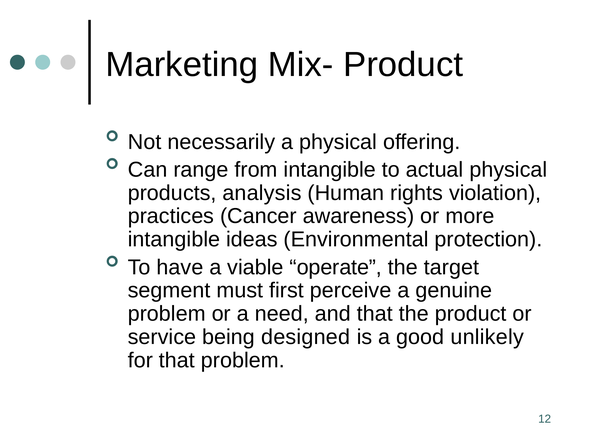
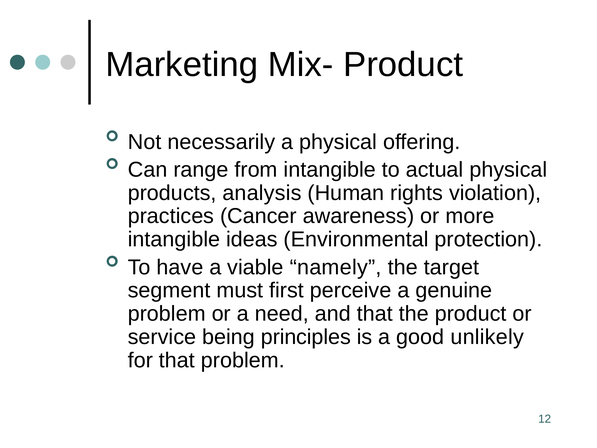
operate: operate -> namely
designed: designed -> principles
